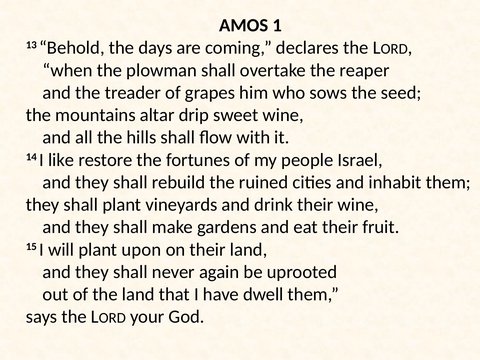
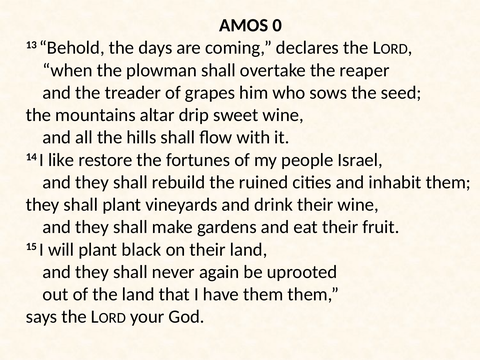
1: 1 -> 0
upon: upon -> black
have dwell: dwell -> them
